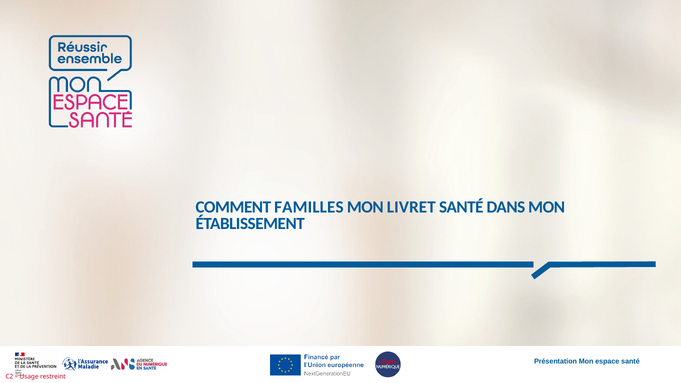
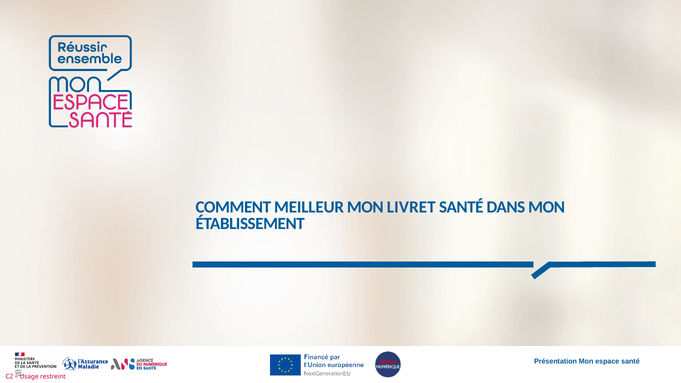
FAMILLES: FAMILLES -> MEILLEUR
